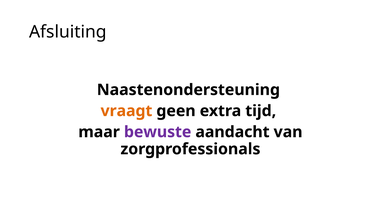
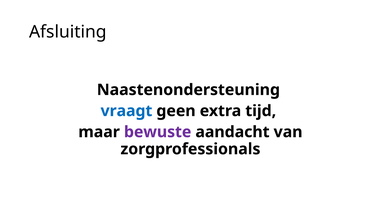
vraagt colour: orange -> blue
